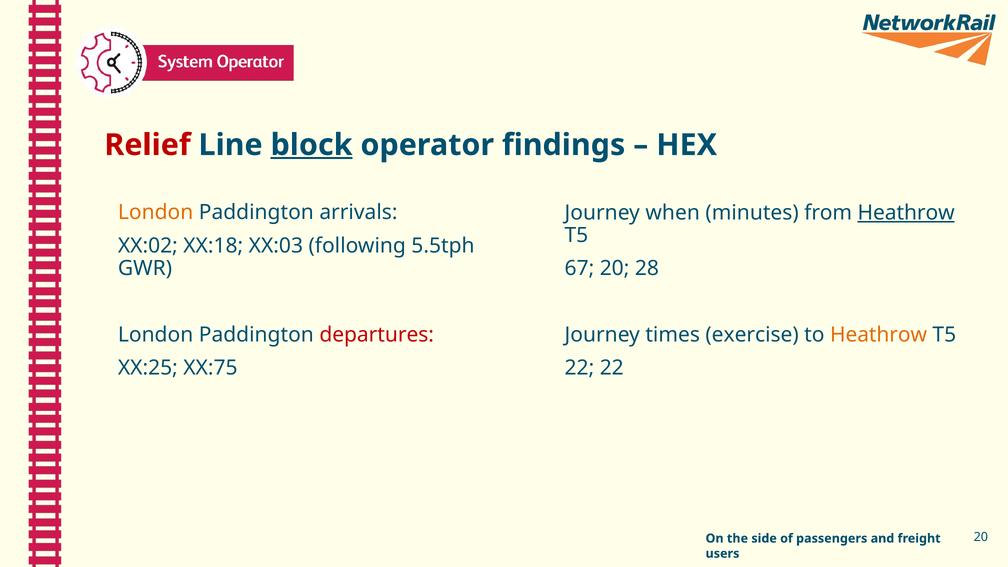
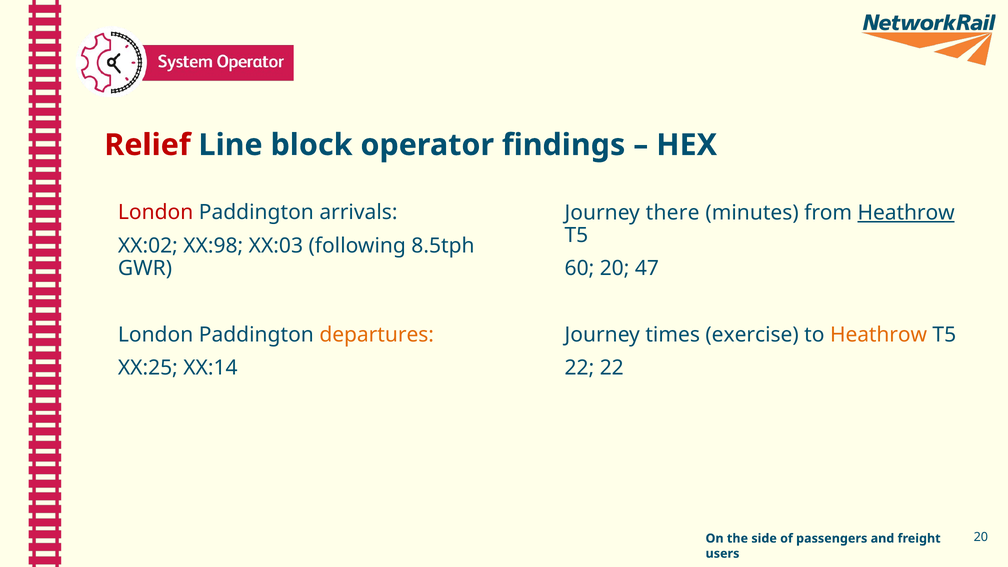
block underline: present -> none
London at (156, 213) colour: orange -> red
when: when -> there
XX:18: XX:18 -> XX:98
5.5tph: 5.5tph -> 8.5tph
67: 67 -> 60
28: 28 -> 47
departures colour: red -> orange
XX:75: XX:75 -> XX:14
